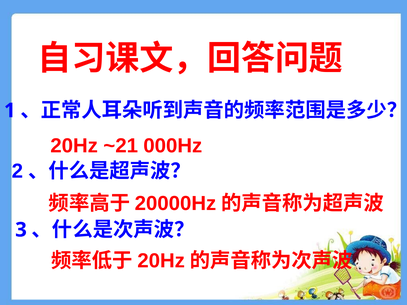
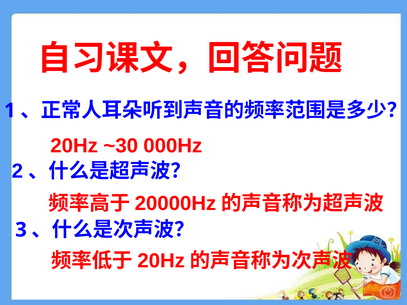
~21: ~21 -> ~30
